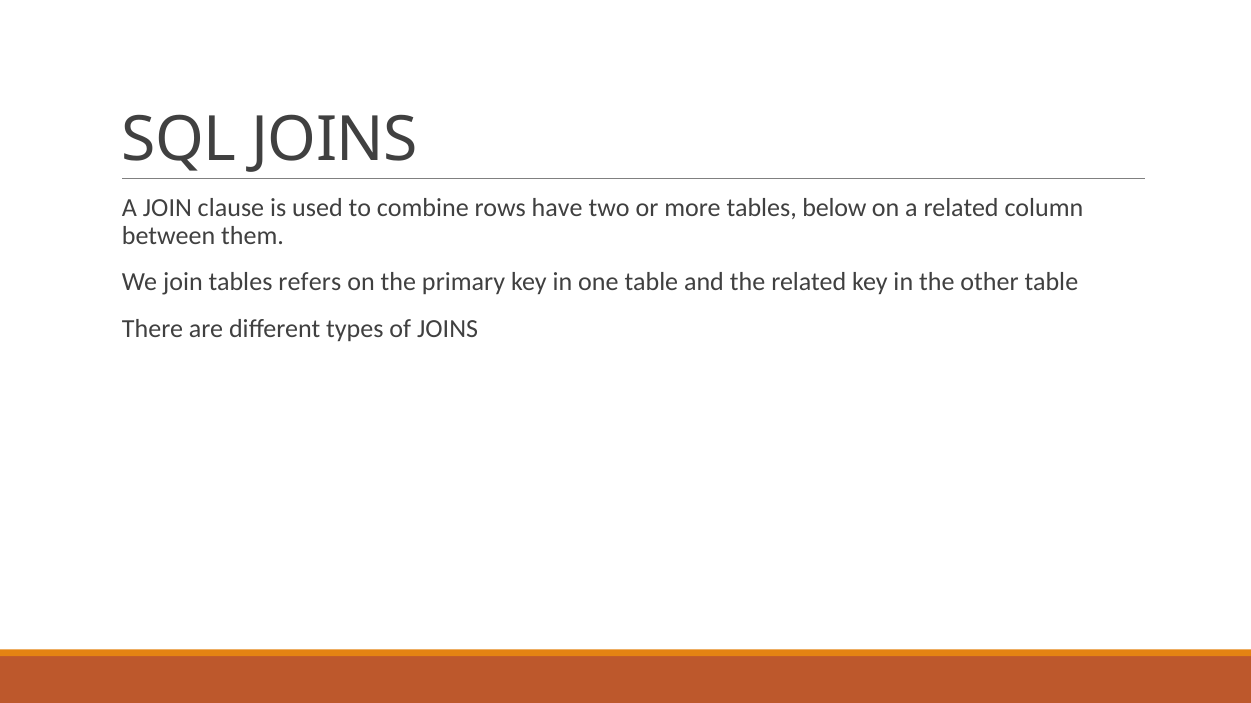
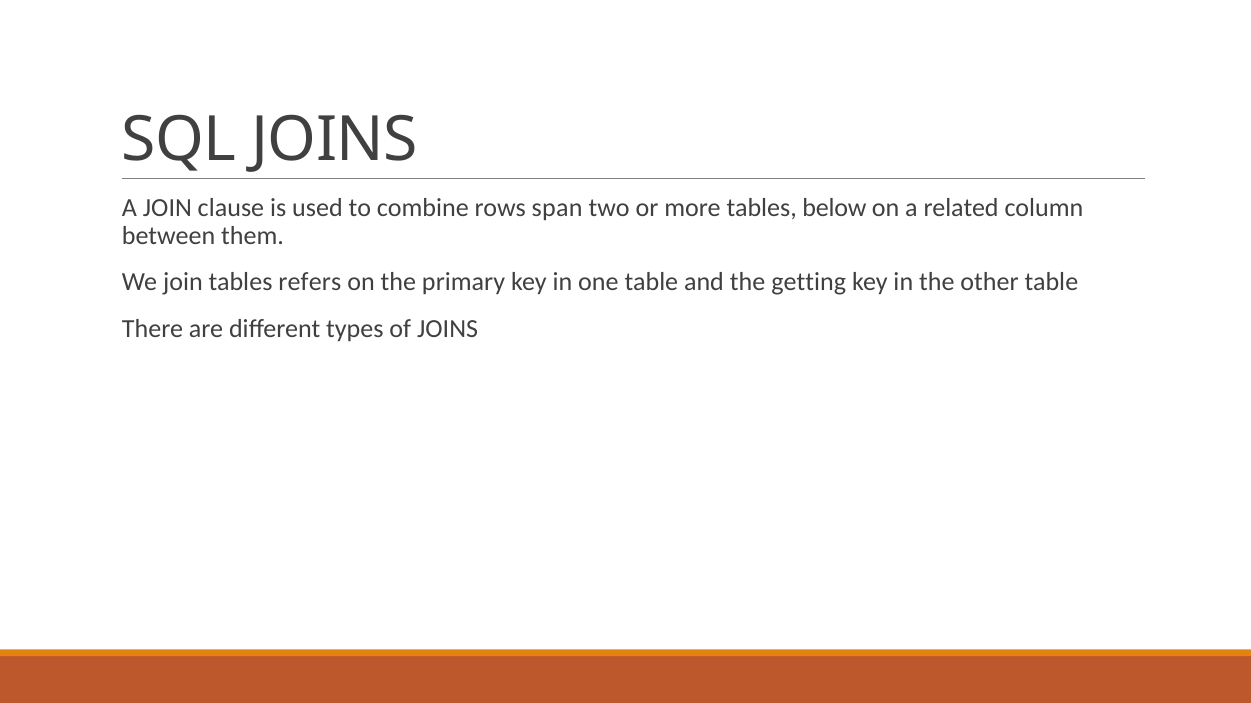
have: have -> span
the related: related -> getting
